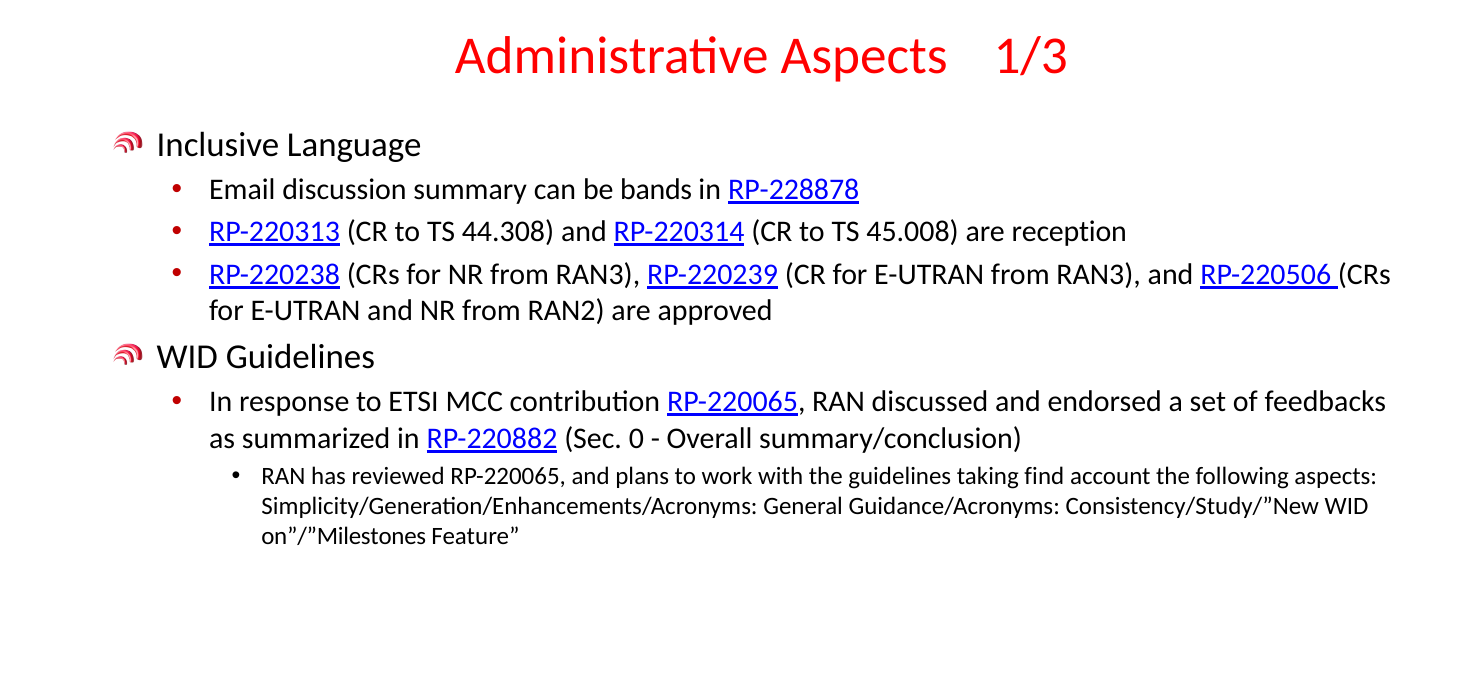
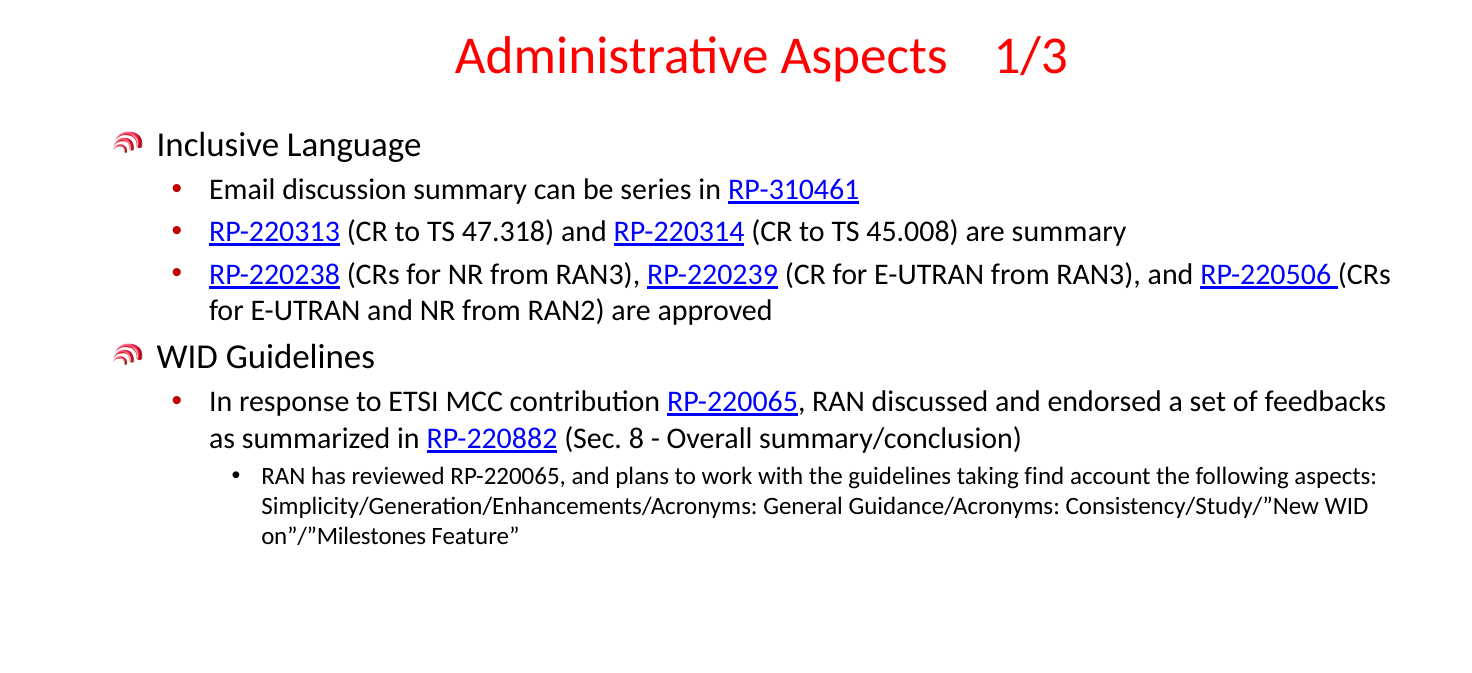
bands: bands -> series
RP-228878: RP-228878 -> RP-310461
44.308: 44.308 -> 47.318
are reception: reception -> summary
0: 0 -> 8
